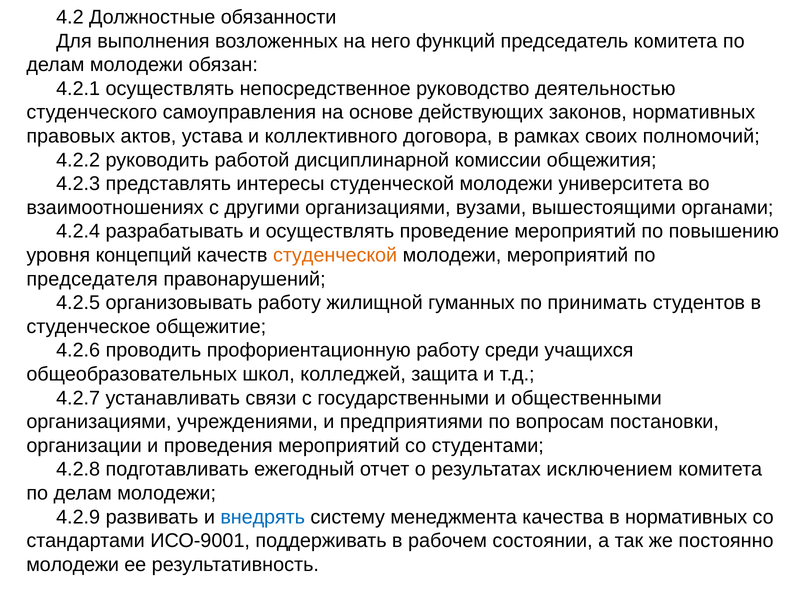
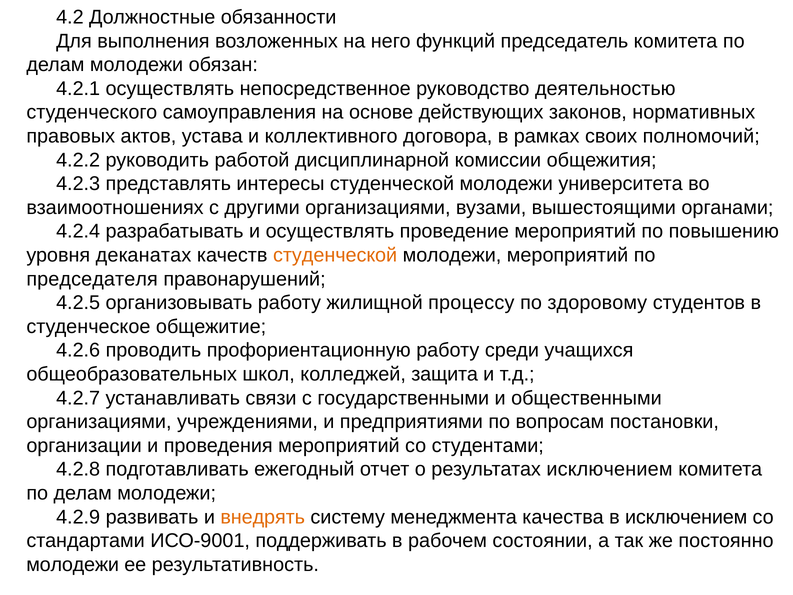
концепций: концепций -> деканатах
гуманных: гуманных -> процессу
принимать: принимать -> здоровому
внедрять colour: blue -> orange
в нормативных: нормативных -> исключением
